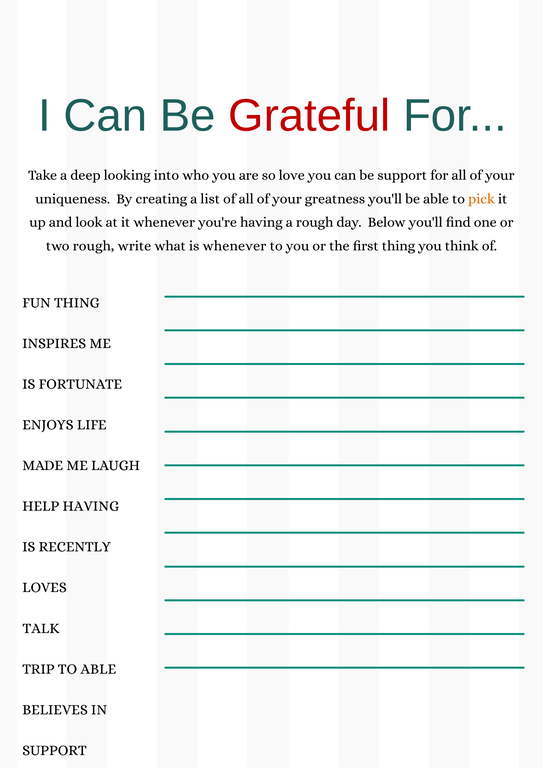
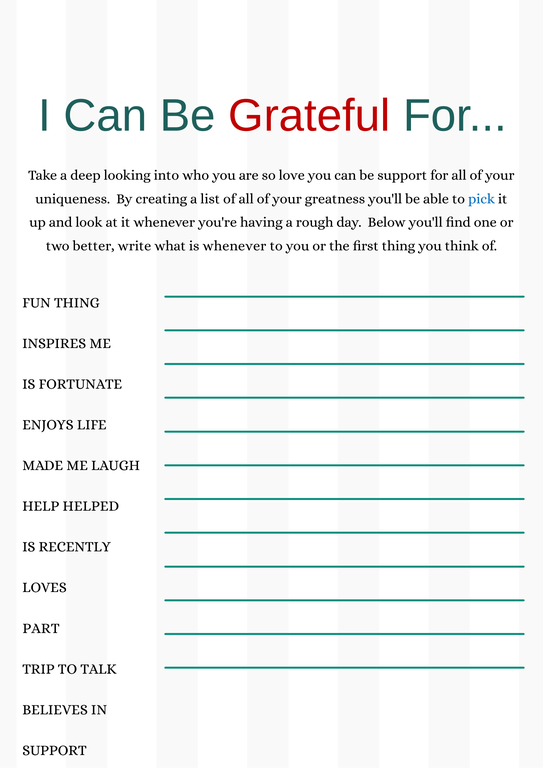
pick colour: orange -> blue
two rough: rough -> better
HELP HAVING: HAVING -> HELPED
TALK: TALK -> PART
TO ABLE: ABLE -> TALK
